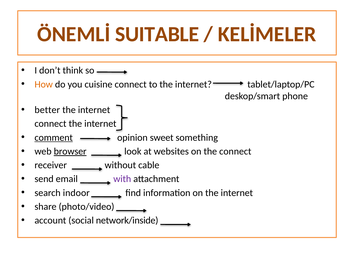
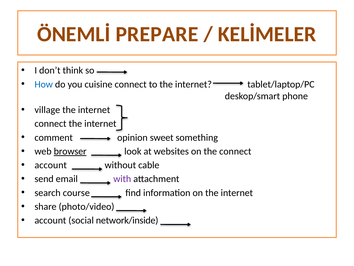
SUITABLE: SUITABLE -> PREPARE
How colour: orange -> blue
better: better -> village
comment underline: present -> none
receiver at (51, 165): receiver -> account
indoor: indoor -> course
